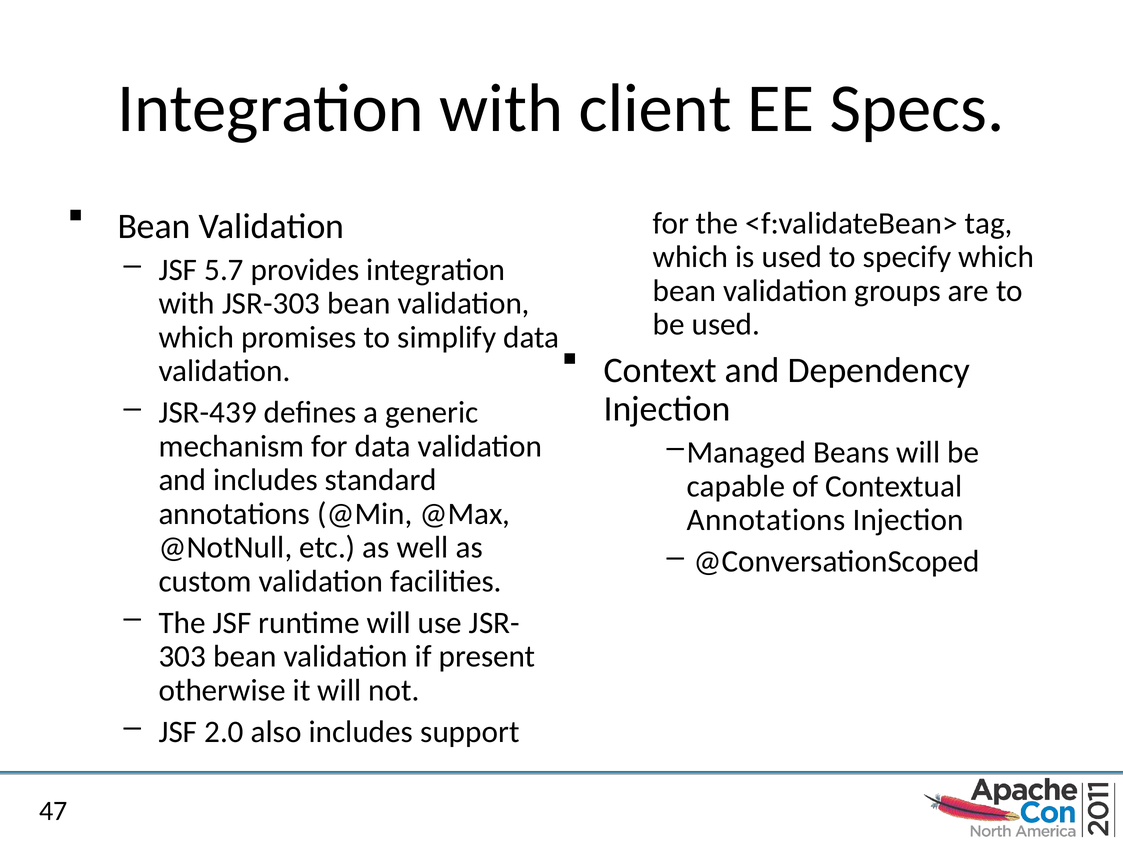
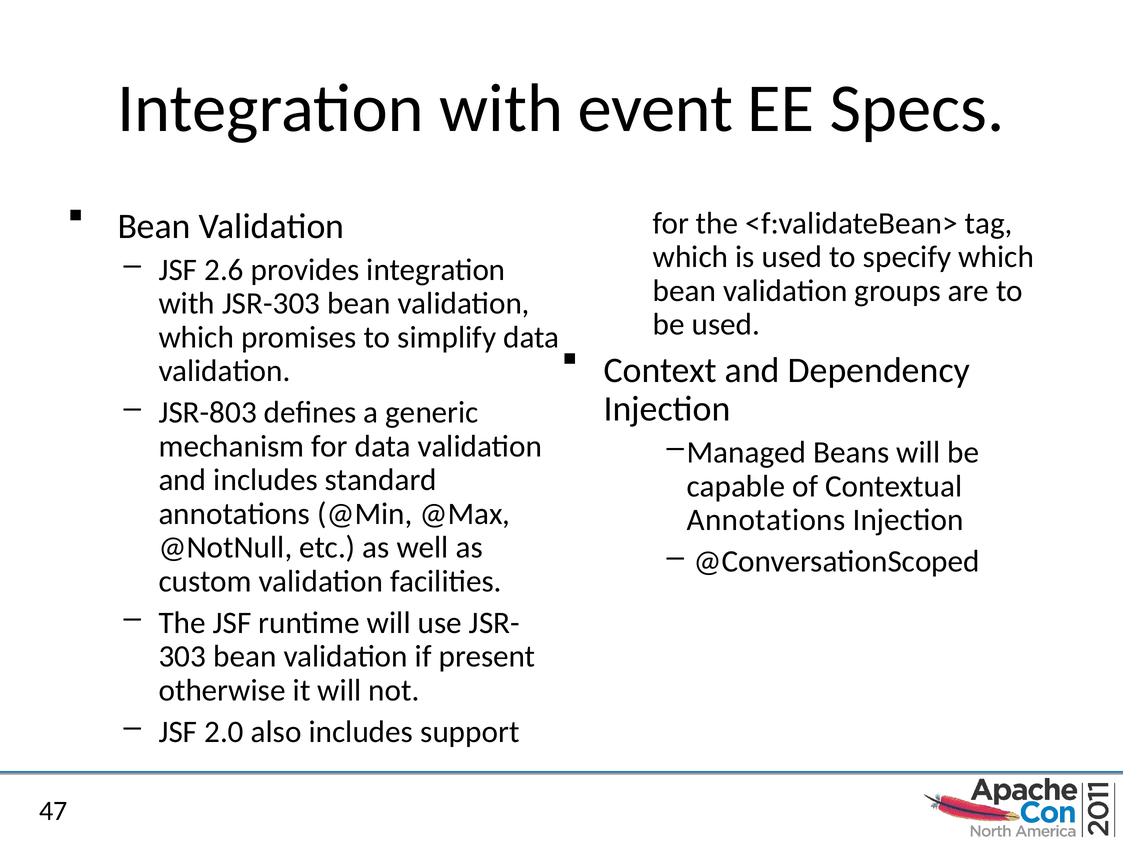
client: client -> event
5.7: 5.7 -> 2.6
JSR-439: JSR-439 -> JSR-803
